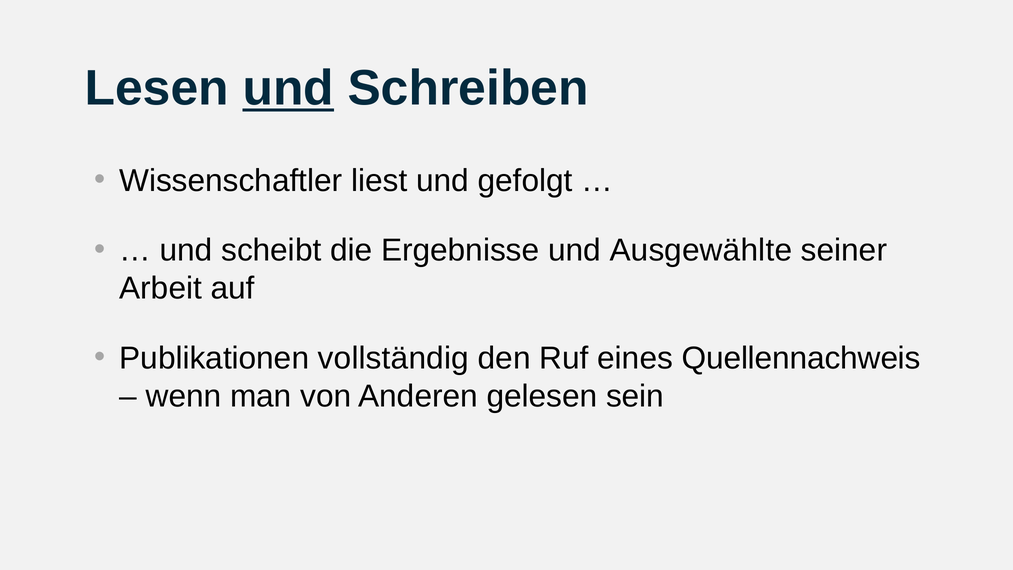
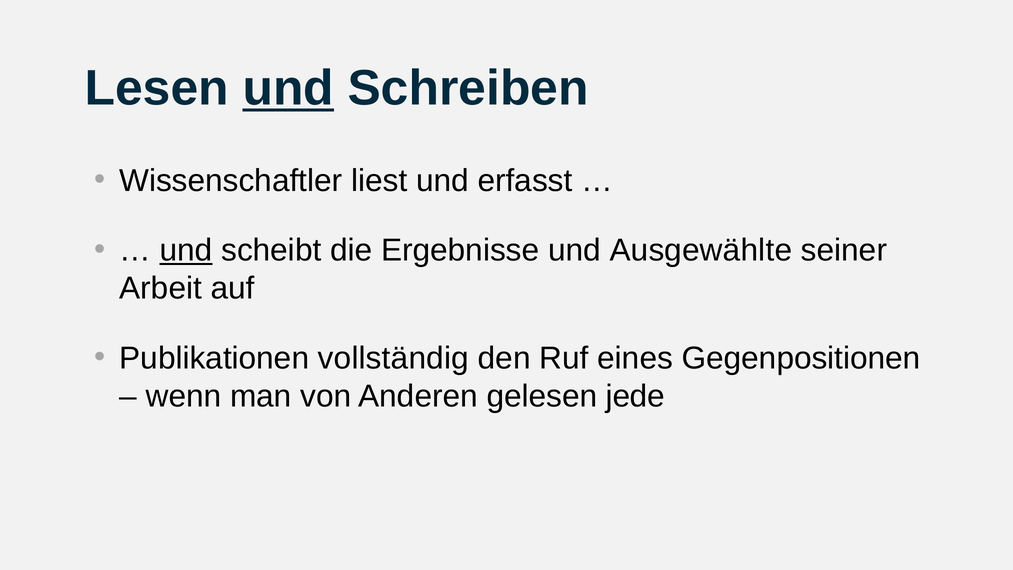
gefolgt: gefolgt -> erfasst
und at (186, 250) underline: none -> present
Quellennachweis: Quellennachweis -> Gegenpositionen
sein: sein -> jede
